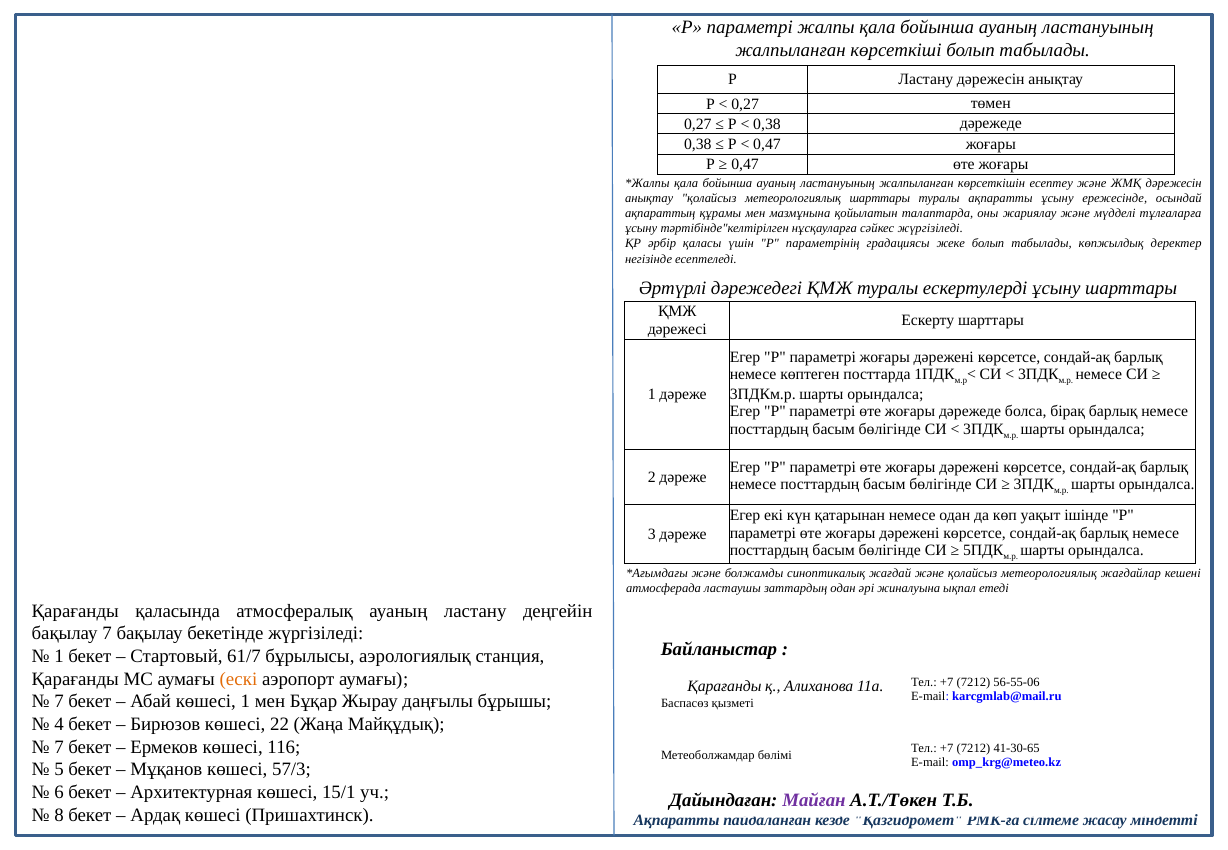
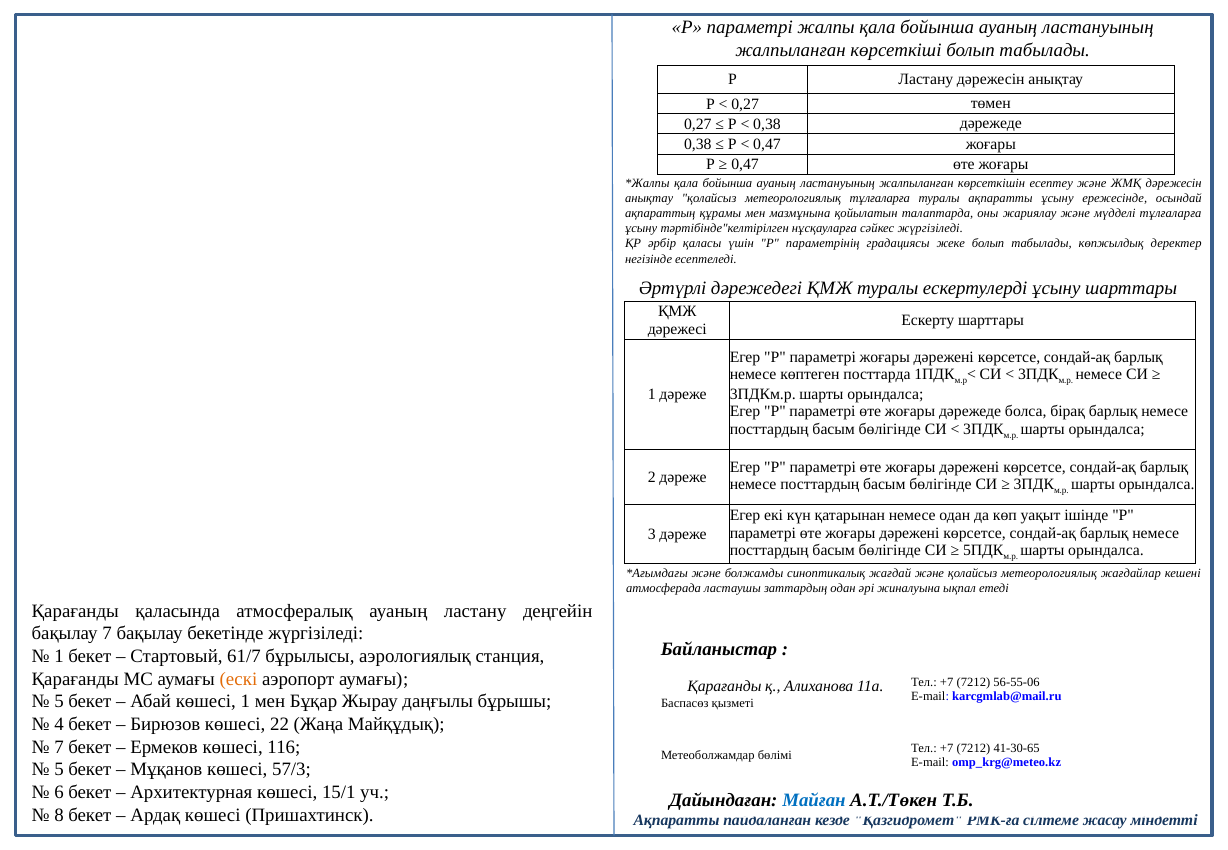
метеорологиялық шарттары: шарттары -> тұлғаларға
7 at (59, 702): 7 -> 5
Майған colour: purple -> blue
